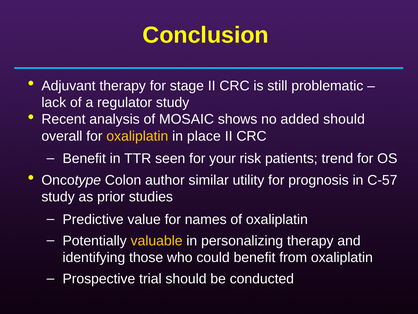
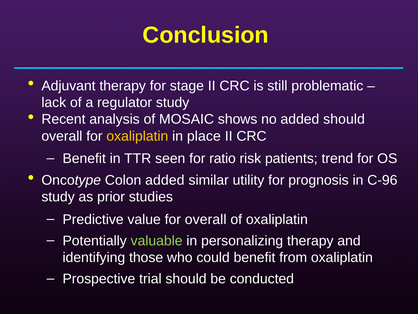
your: your -> ratio
Colon author: author -> added
C-57: C-57 -> C-96
for names: names -> overall
valuable colour: yellow -> light green
